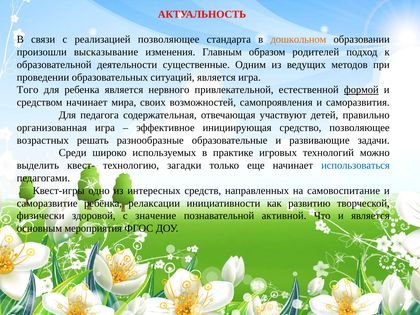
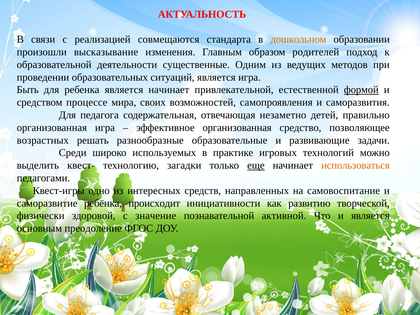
реализацией позволяющее: позволяющее -> совмещаются
Того: Того -> Быть
является нервного: нервного -> начинает
средством начинает: начинает -> процессе
участвуют: участвуют -> незаметно
эффективное инициирующая: инициирующая -> организованная
еще underline: none -> present
использоваться colour: blue -> orange
релаксации: релаксации -> происходит
мероприятия: мероприятия -> преодоление
